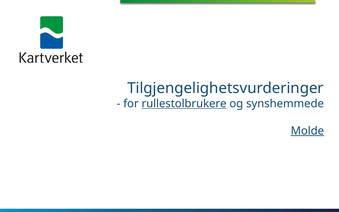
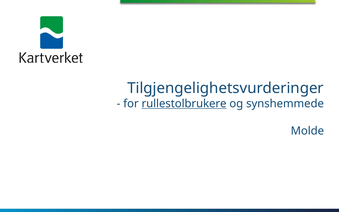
Molde underline: present -> none
